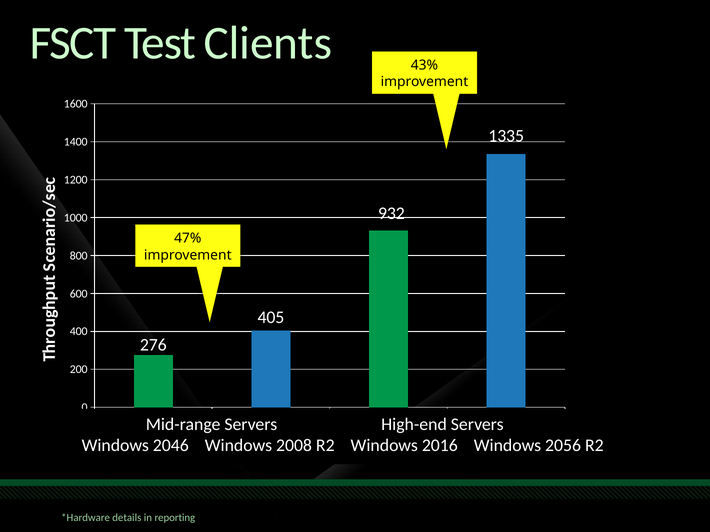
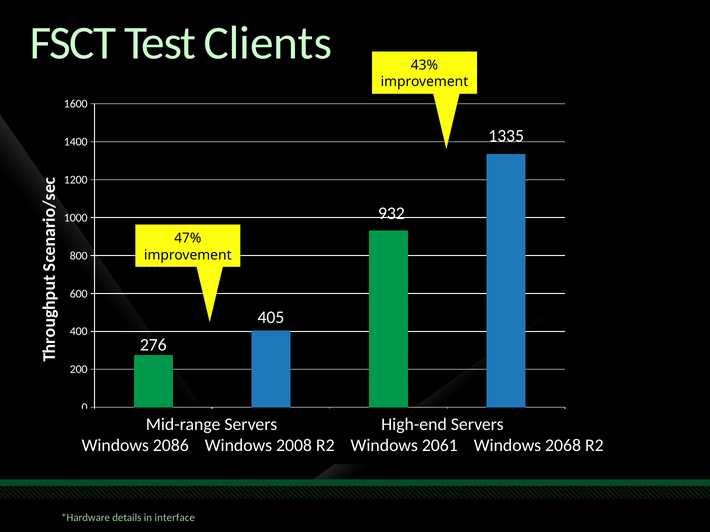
2046: 2046 -> 2086
2016: 2016 -> 2061
2056: 2056 -> 2068
reporting: reporting -> interface
